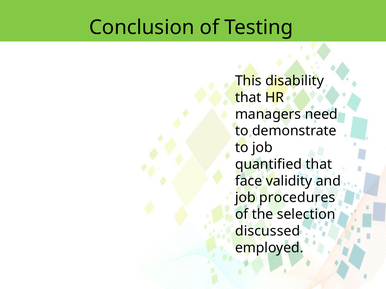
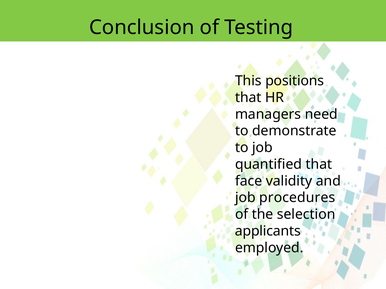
disability: disability -> positions
discussed: discussed -> applicants
